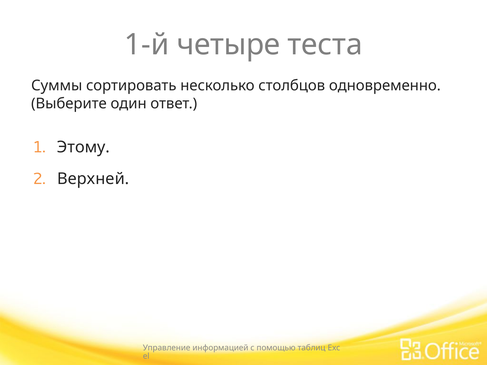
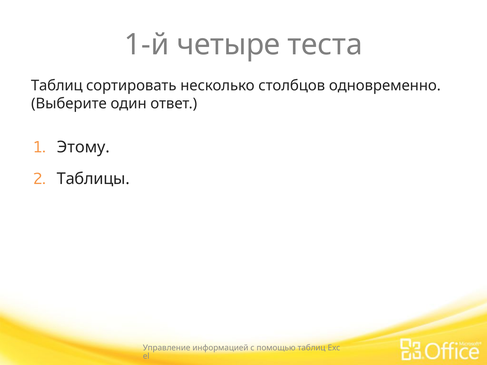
Суммы at (57, 86): Суммы -> Таблиц
Верхней: Верхней -> Таблицы
